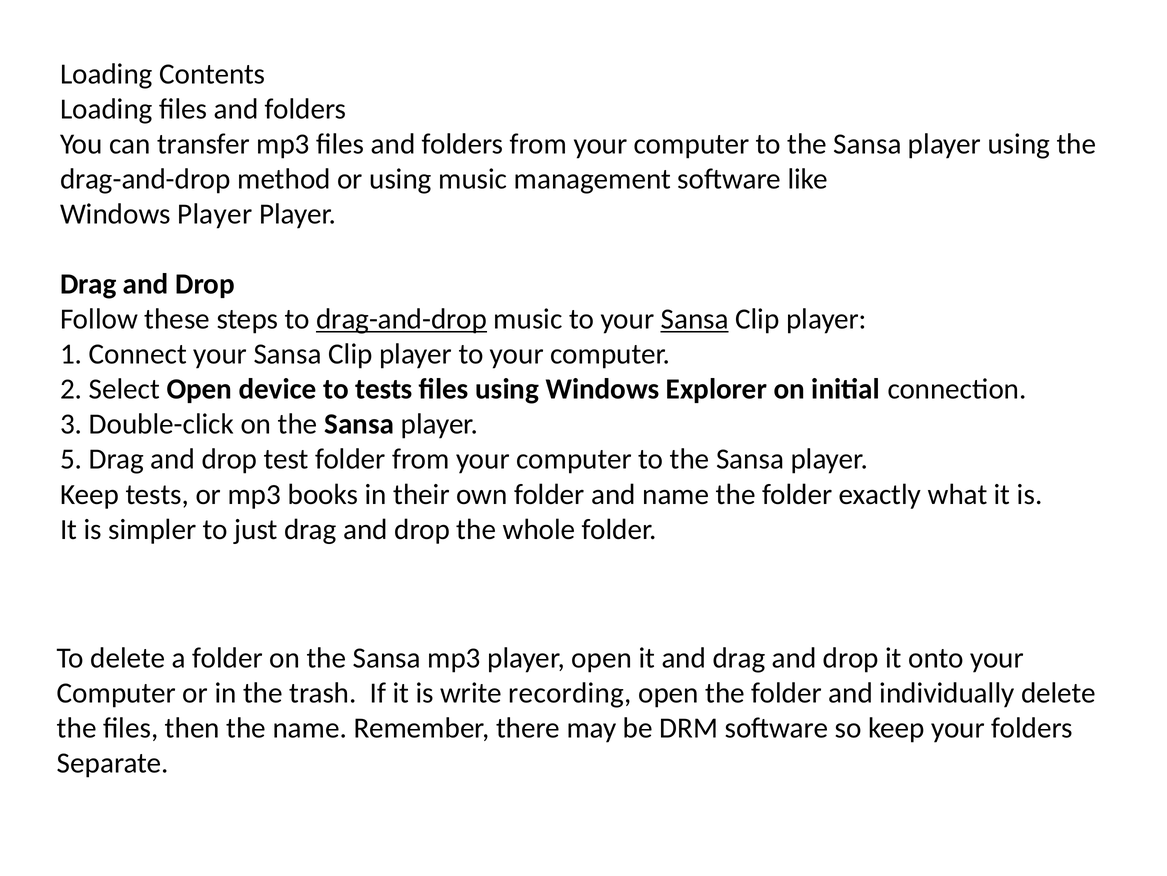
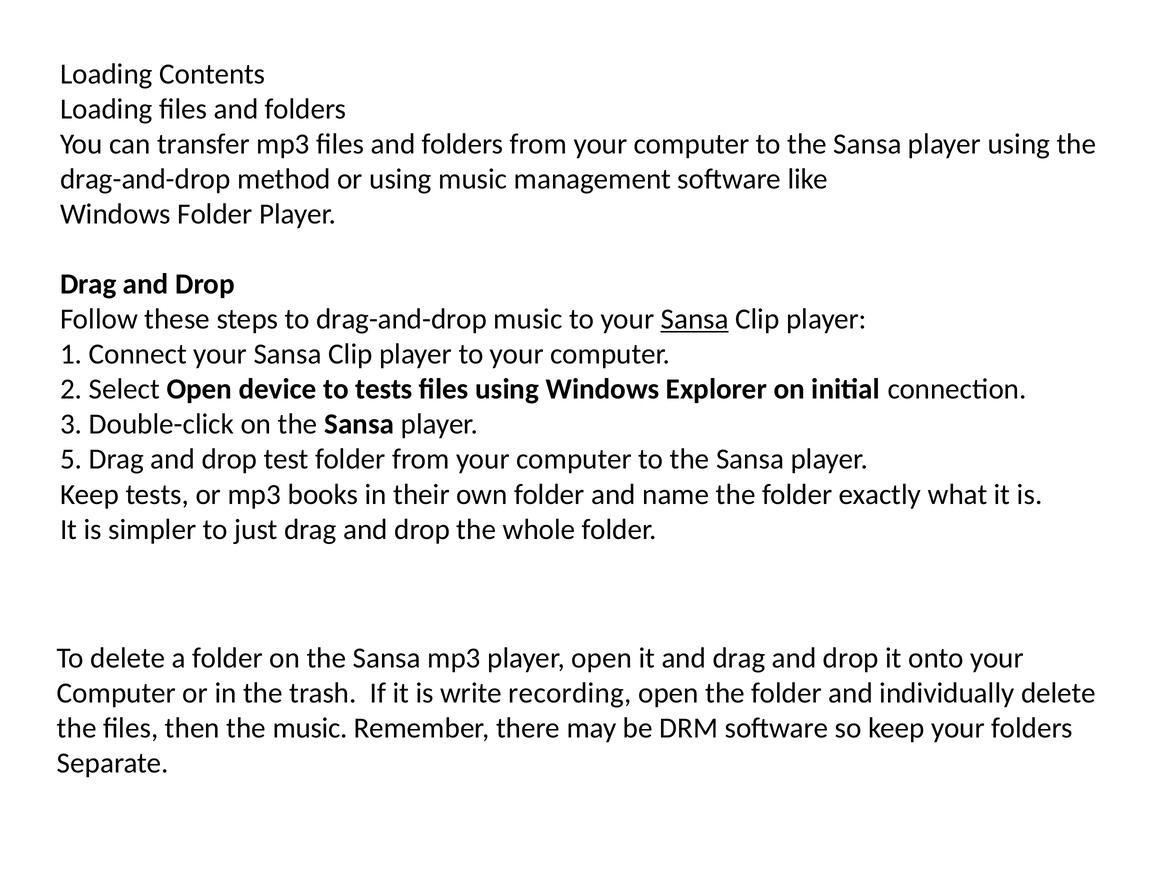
Windows Player: Player -> Folder
drag-and-drop at (402, 319) underline: present -> none
the name: name -> music
